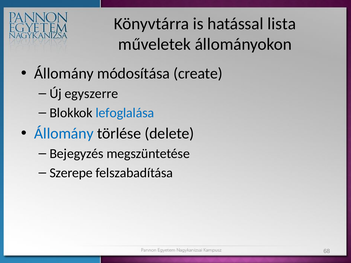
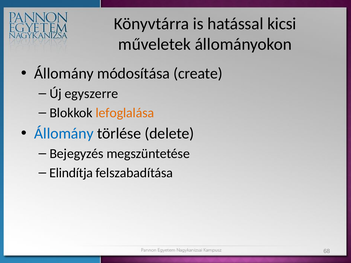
lista: lista -> kicsi
lefoglalása colour: blue -> orange
Szerepe: Szerepe -> Elindítja
